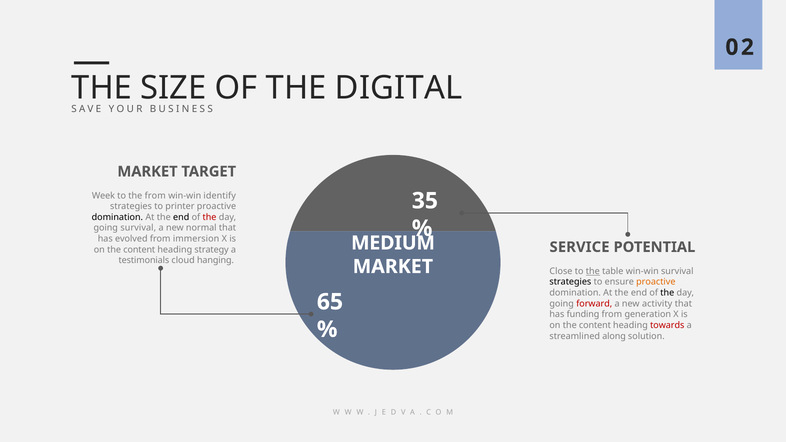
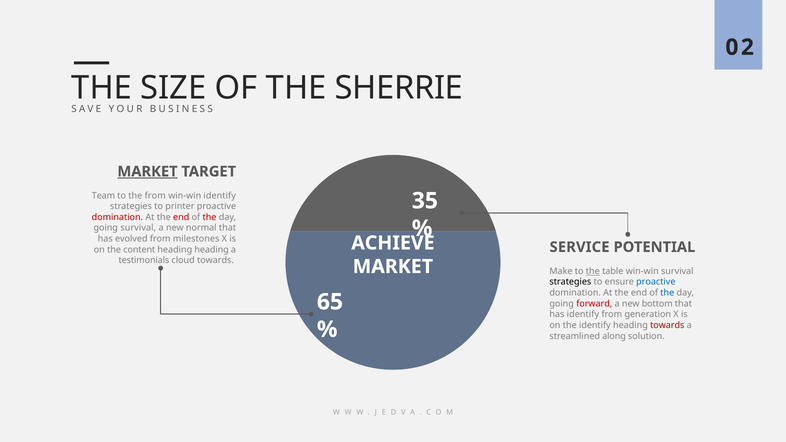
DIGITAL: DIGITAL -> SHERRIE
MARKET at (148, 172) underline: none -> present
Week: Week -> Team
domination at (117, 217) colour: black -> red
end at (181, 217) colour: black -> red
immersion: immersion -> milestones
MEDIUM: MEDIUM -> ACHIEVE
heading strategy: strategy -> heading
cloud hanging: hanging -> towards
Close: Close -> Make
proactive at (656, 282) colour: orange -> blue
the at (667, 293) colour: black -> blue
activity: activity -> bottom
has funding: funding -> identify
content at (595, 325): content -> identify
